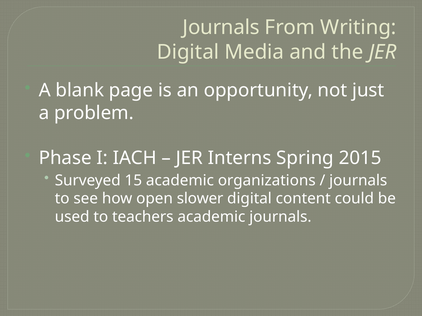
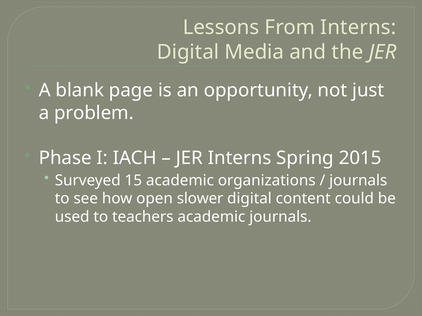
Journals at (221, 28): Journals -> Lessons
From Writing: Writing -> Interns
